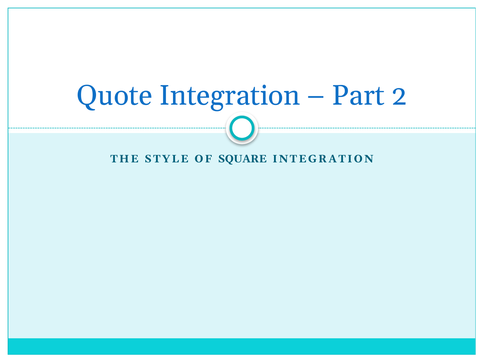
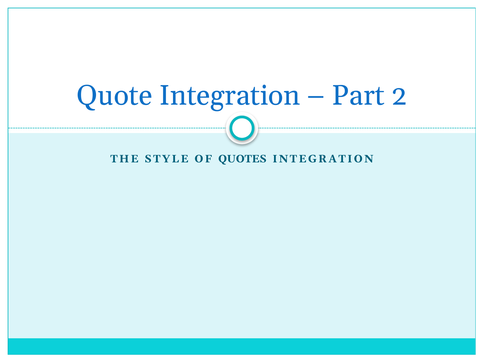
SQUARE: SQUARE -> QUOTES
